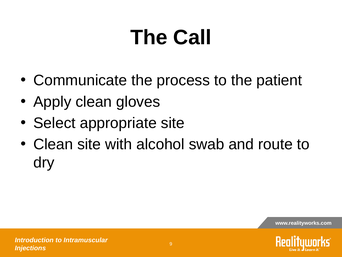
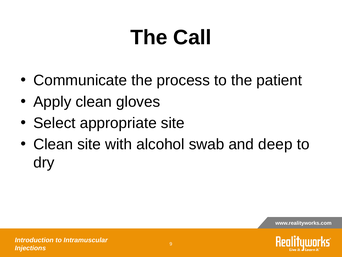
route: route -> deep
